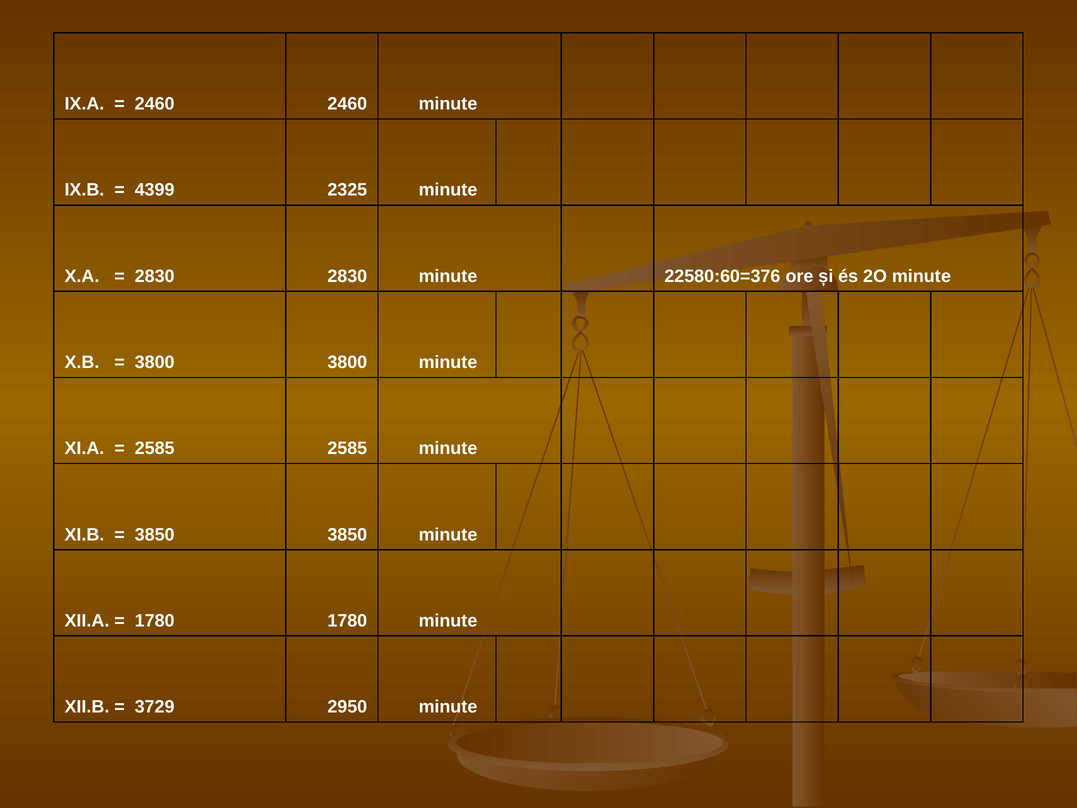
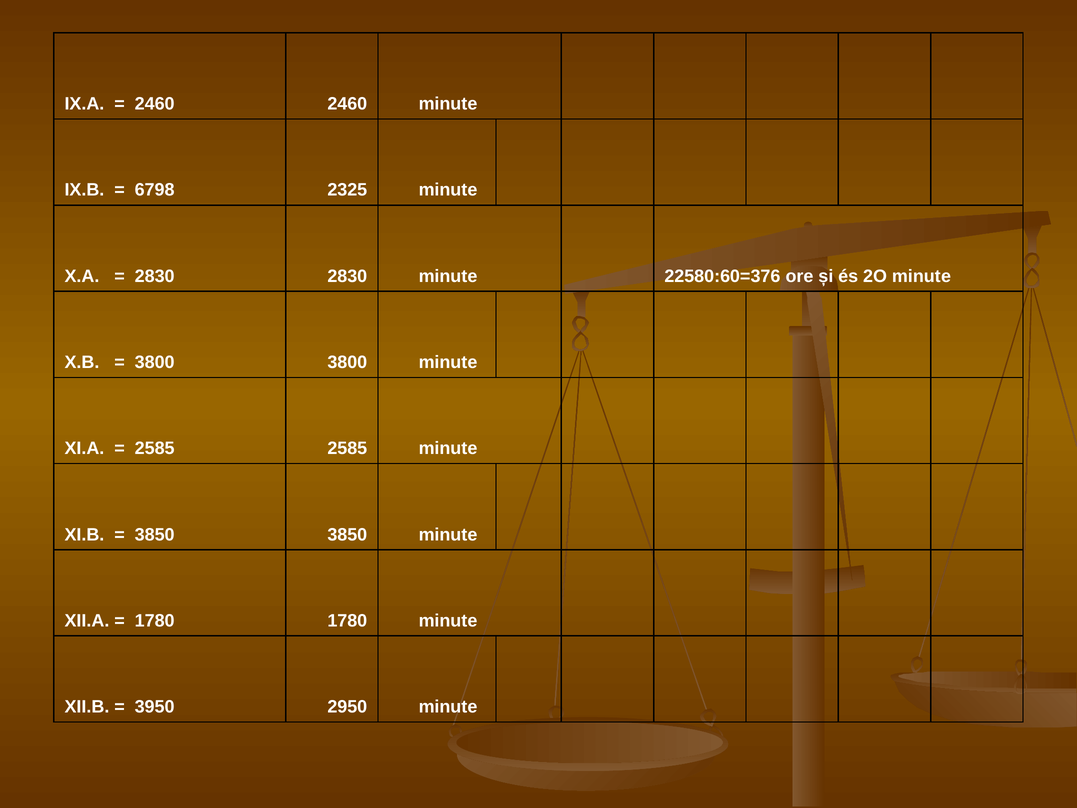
4399: 4399 -> 6798
3729: 3729 -> 3950
